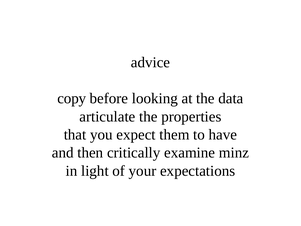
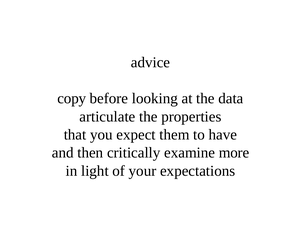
minz: minz -> more
